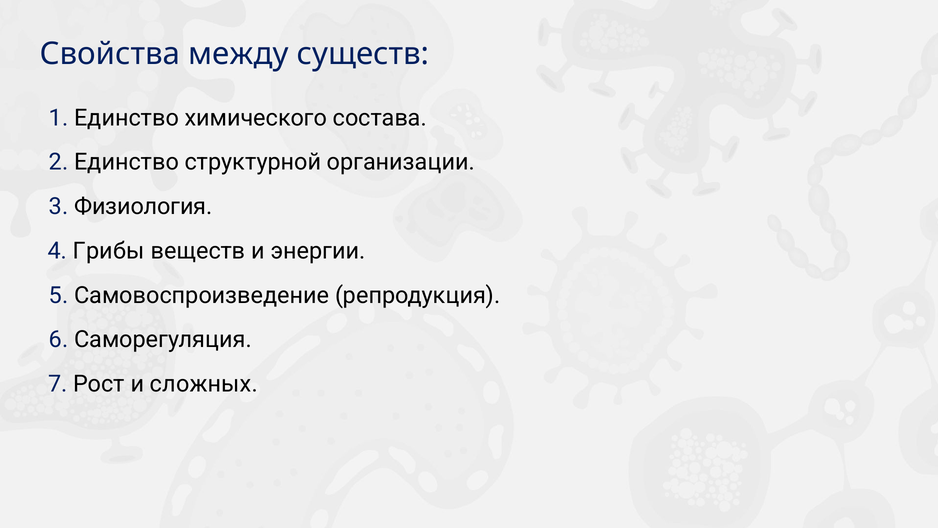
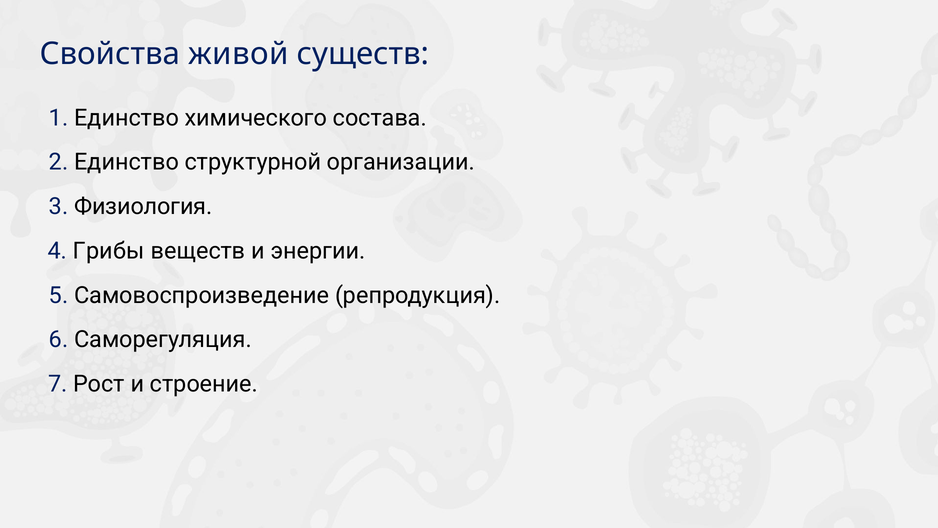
между: между -> живой
сложных: сложных -> строение
